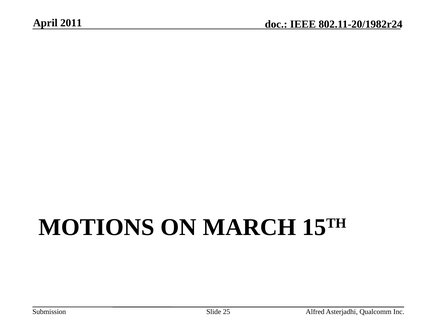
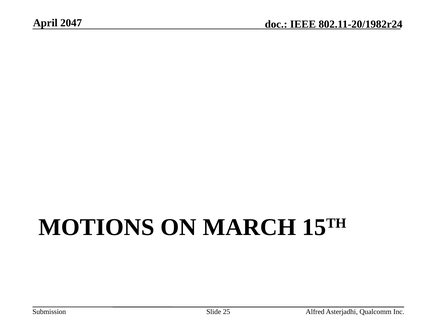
2011: 2011 -> 2047
